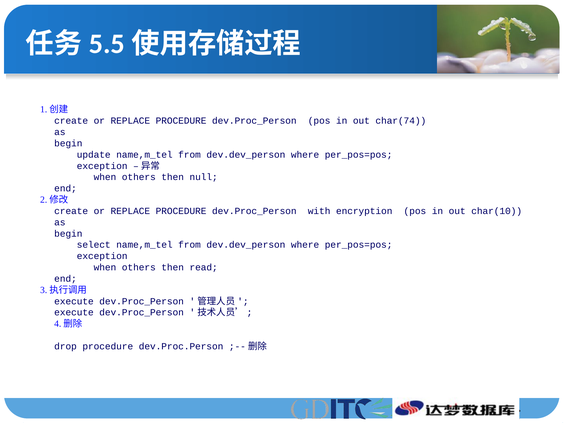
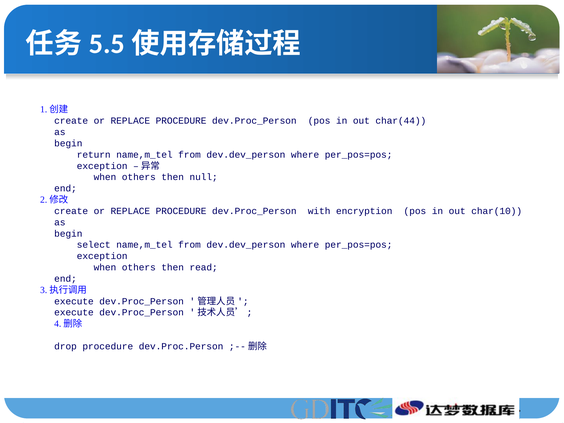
char(74: char(74 -> char(44
update: update -> return
